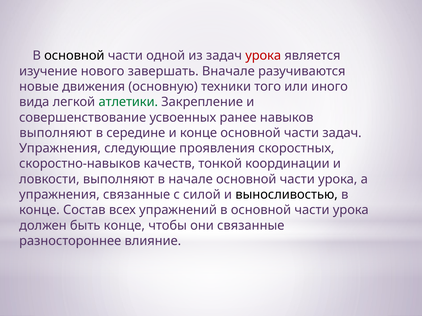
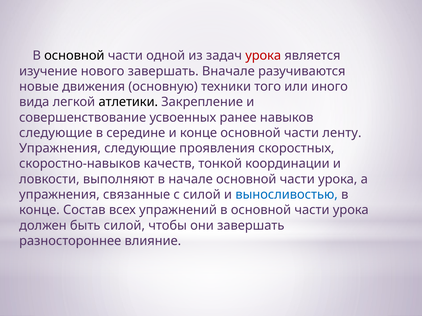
атлетики colour: green -> black
выполняют at (56, 133): выполняют -> следующие
части задач: задач -> ленту
выносливостью colour: black -> blue
быть конце: конце -> силой
они связанные: связанные -> завершать
